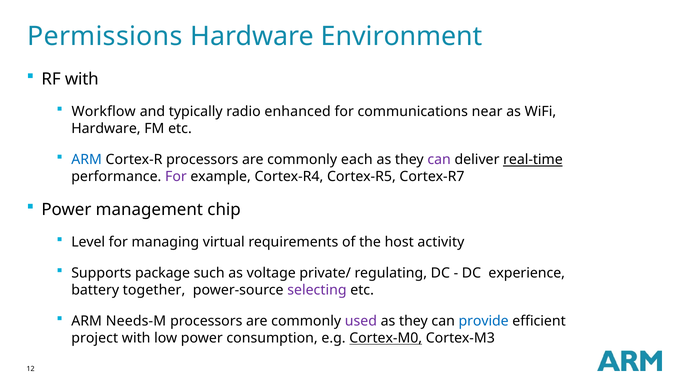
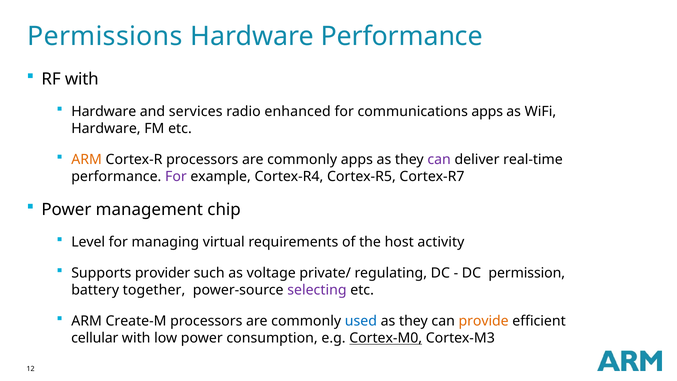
Hardware Environment: Environment -> Performance
Workflow at (104, 112): Workflow -> Hardware
typically: typically -> services
communications near: near -> apps
ARM at (87, 160) colour: blue -> orange
commonly each: each -> apps
real-time underline: present -> none
package: package -> provider
experience: experience -> permission
Needs-M: Needs-M -> Create-M
used colour: purple -> blue
provide colour: blue -> orange
project: project -> cellular
